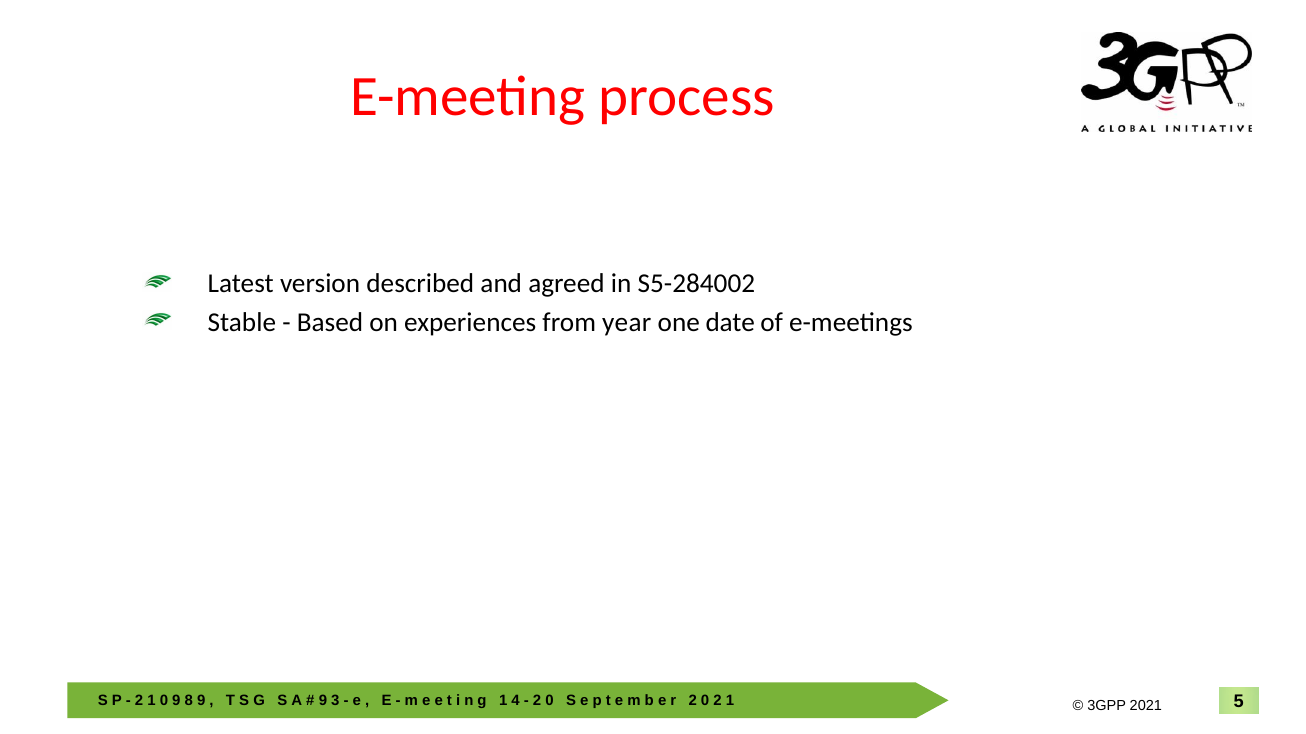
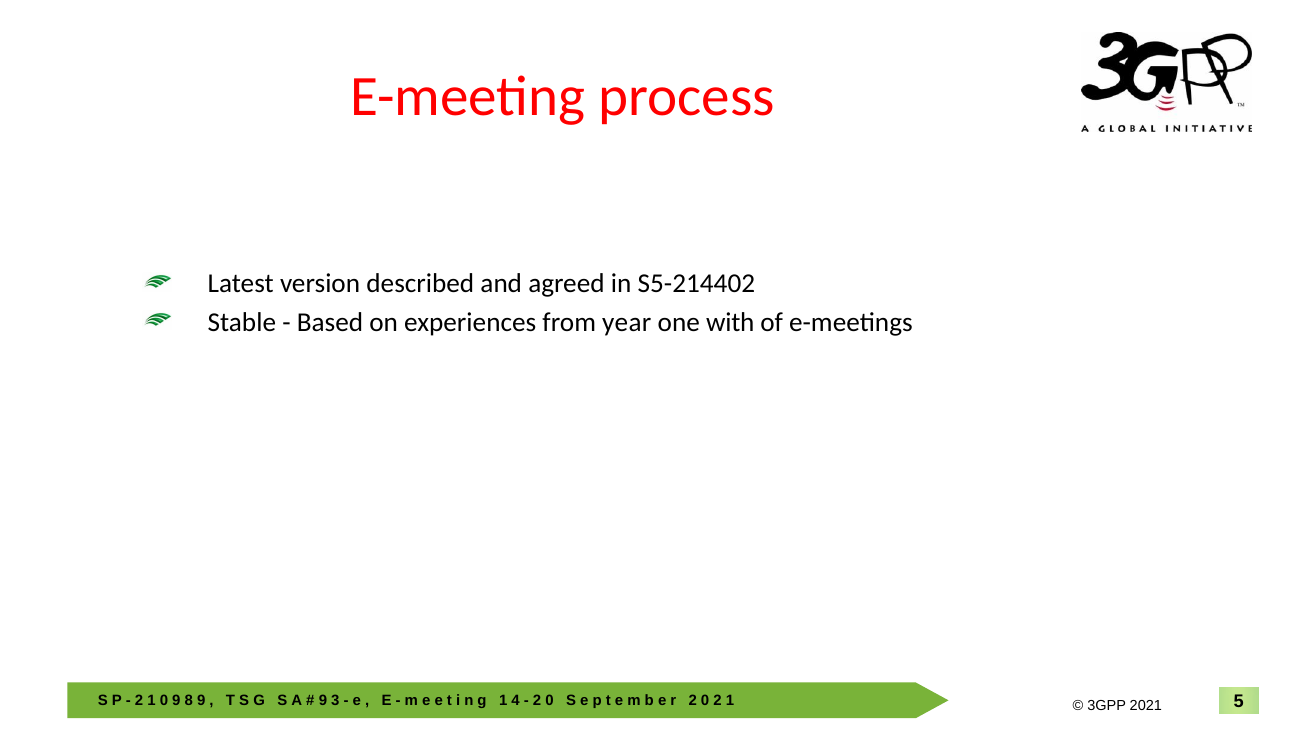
S5-284002: S5-284002 -> S5-214402
date: date -> with
